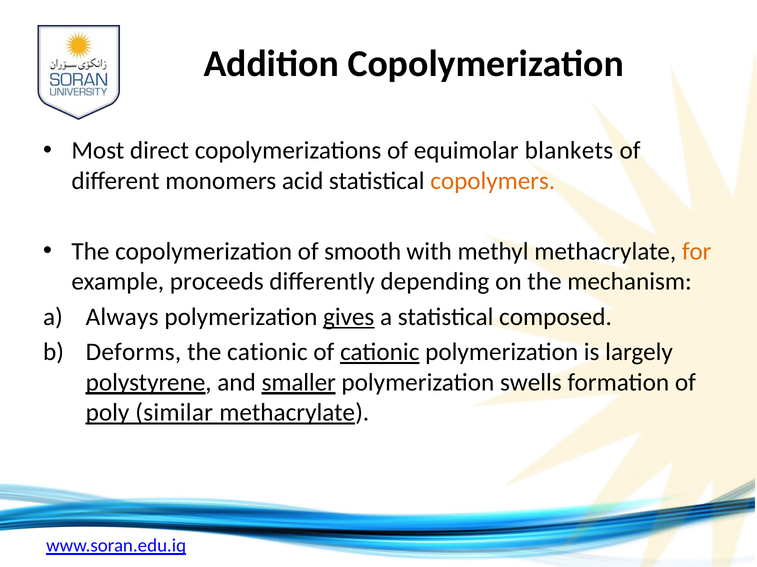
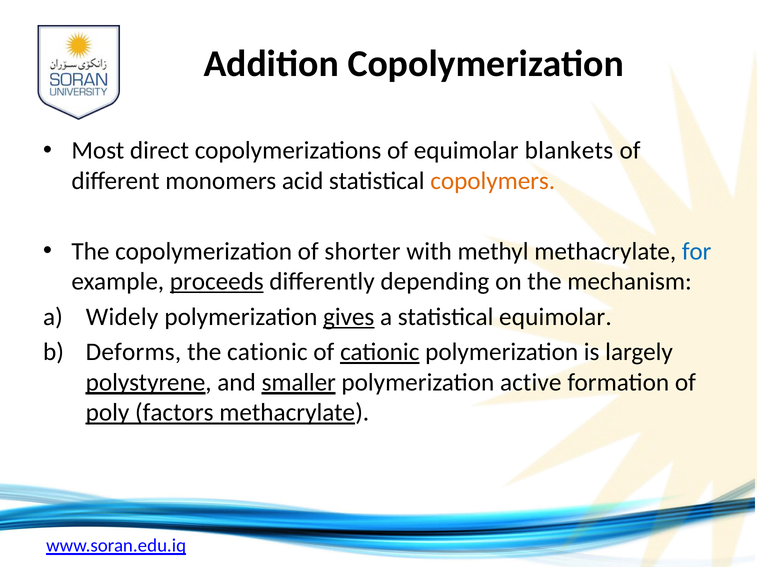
smooth: smooth -> shorter
for colour: orange -> blue
proceeds underline: none -> present
Always: Always -> Widely
statistical composed: composed -> equimolar
swells: swells -> active
similar: similar -> factors
